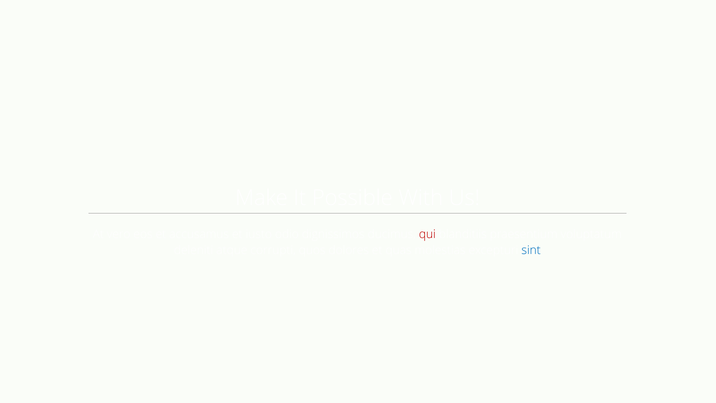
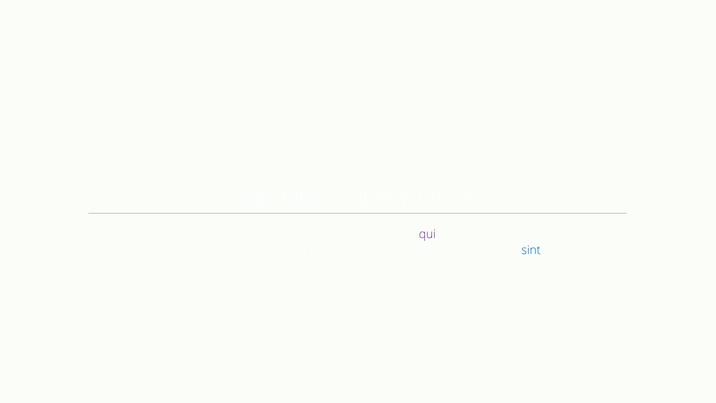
qui colour: red -> purple
